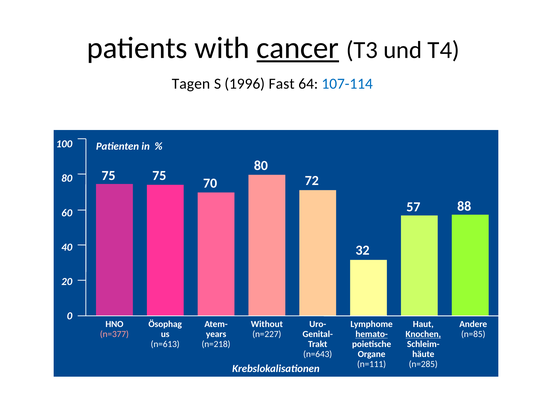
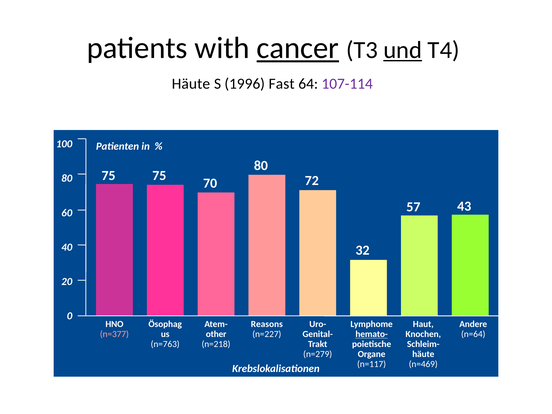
und underline: none -> present
Tagen at (191, 84): Tagen -> Häute
107-114 colour: blue -> purple
88: 88 -> 43
Without: Without -> Reasons
years: years -> other
Knochen underline: present -> none
n=85: n=85 -> n=64
n=613: n=613 -> n=763
n=643: n=643 -> n=279
n=111: n=111 -> n=117
n=285: n=285 -> n=469
